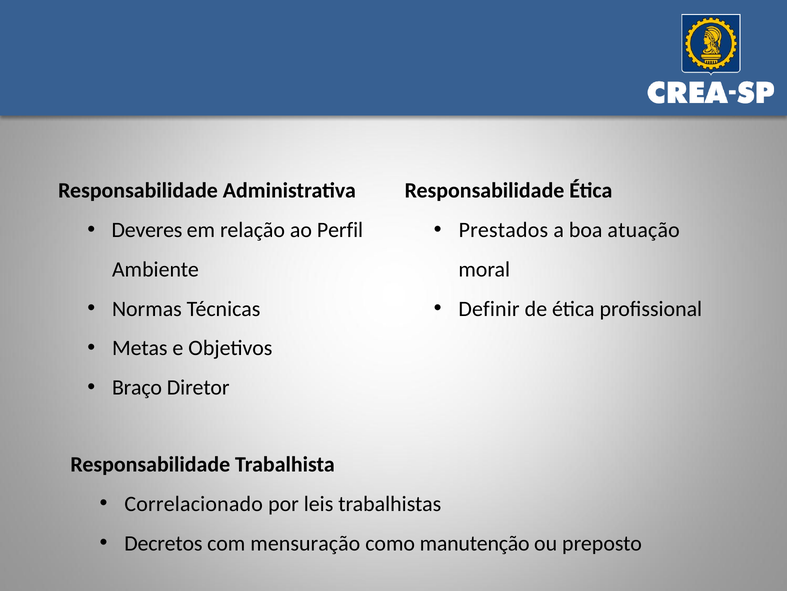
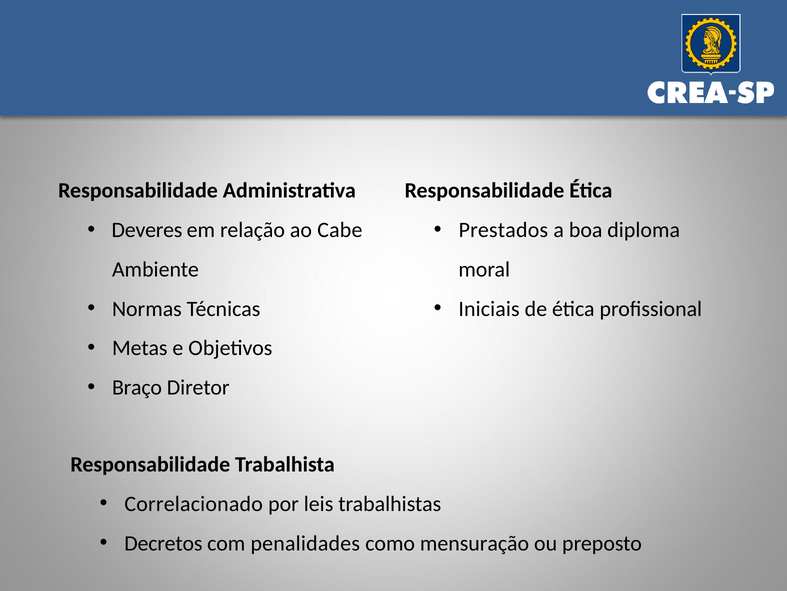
Perfil: Perfil -> Cabe
atuação: atuação -> diploma
Definir: Definir -> Iniciais
mensuração: mensuração -> penalidades
manutenção: manutenção -> mensuração
